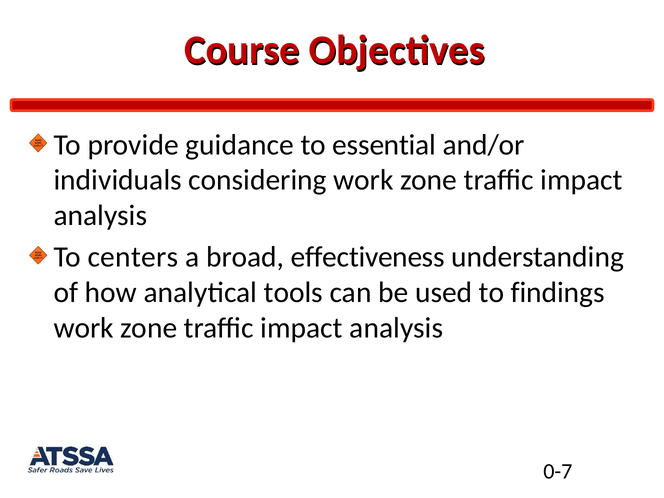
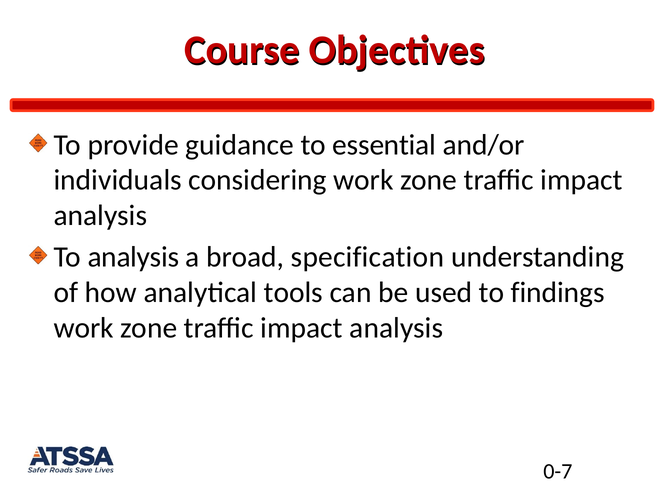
To centers: centers -> analysis
effectiveness: effectiveness -> specification
